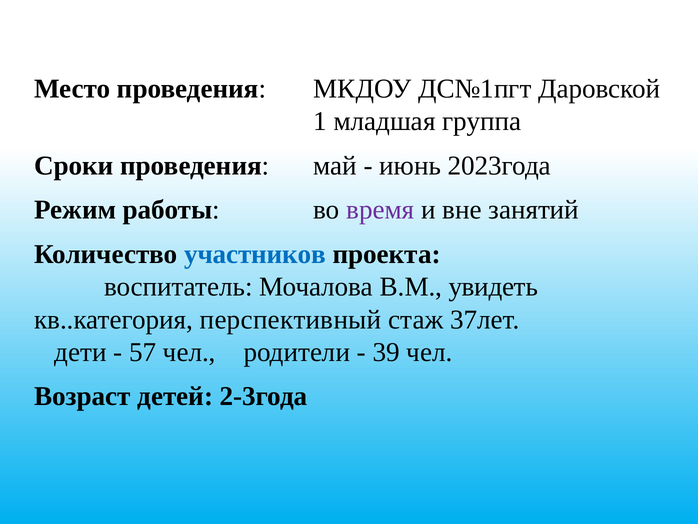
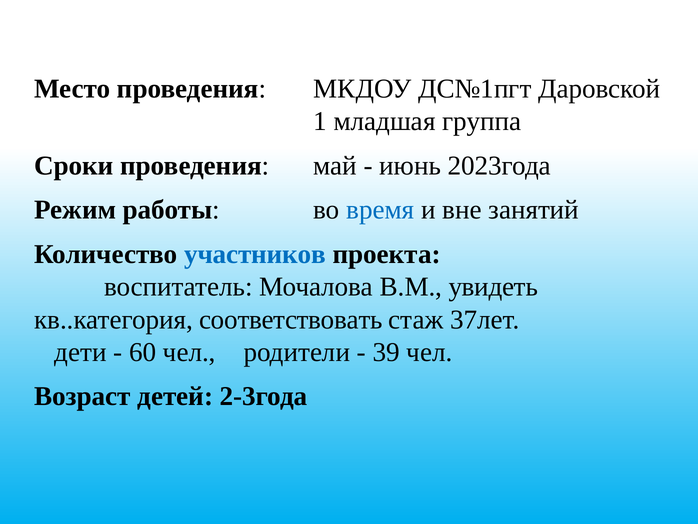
время colour: purple -> blue
перспективный: перспективный -> соответствовать
57: 57 -> 60
